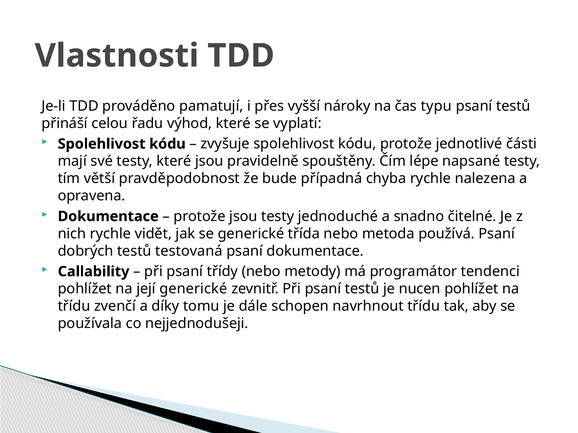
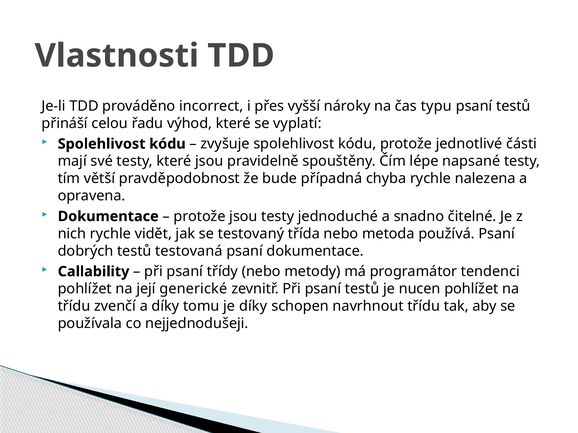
pamatují: pamatují -> incorrect
se generické: generické -> testovaný
je dále: dále -> díky
